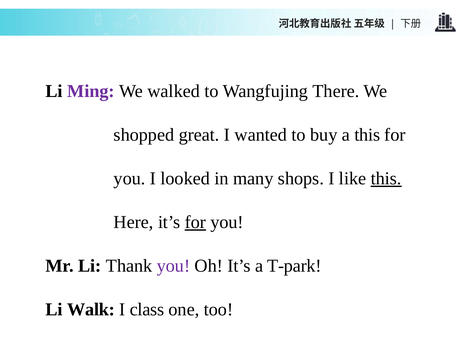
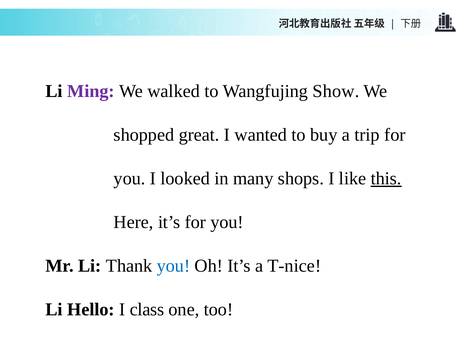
There: There -> Show
a this: this -> trip
for at (195, 222) underline: present -> none
you at (173, 266) colour: purple -> blue
T-park: T-park -> T-nice
Walk: Walk -> Hello
